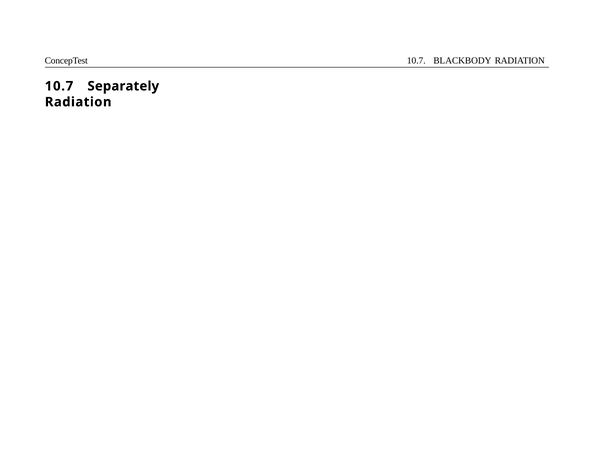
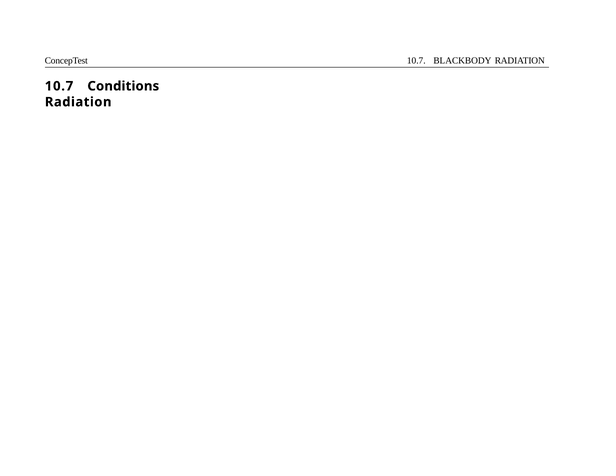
Separately: Separately -> Conditions
